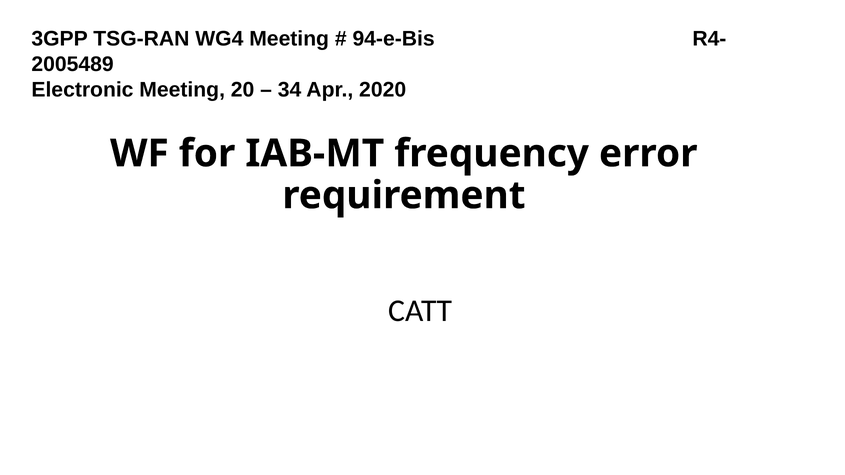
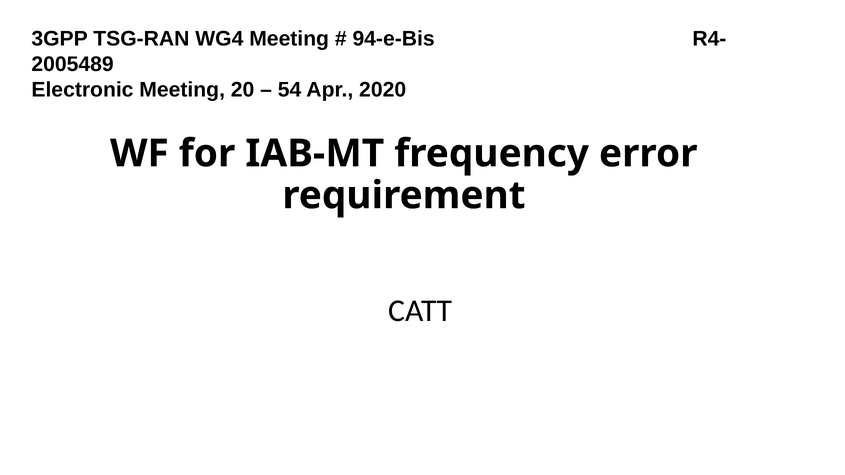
34: 34 -> 54
